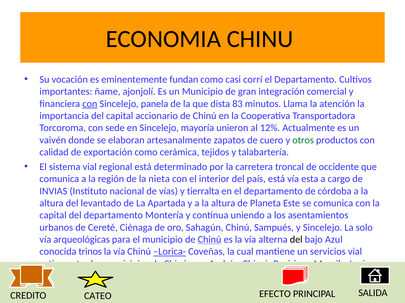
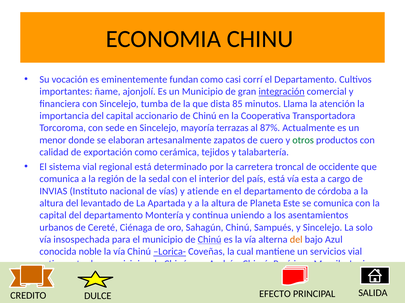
integración underline: none -> present
con at (90, 104) underline: present -> none
panela: panela -> tumba
83: 83 -> 85
unieron: unieron -> terrazas
12%: 12% -> 87%
vaivén: vaivén -> menor
nieta: nieta -> sedal
tierralta: tierralta -> atiende
arqueológicas: arqueológicas -> insospechada
del at (296, 240) colour: black -> orange
trinos: trinos -> noble
CATEO: CATEO -> DULCE
